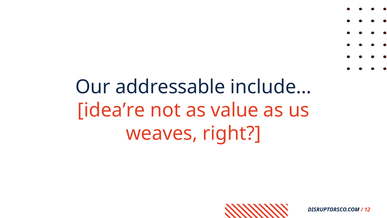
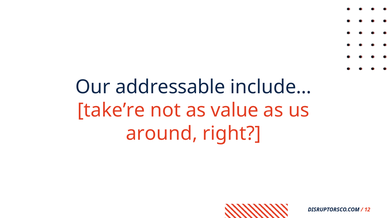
idea’re: idea’re -> take’re
weaves: weaves -> around
